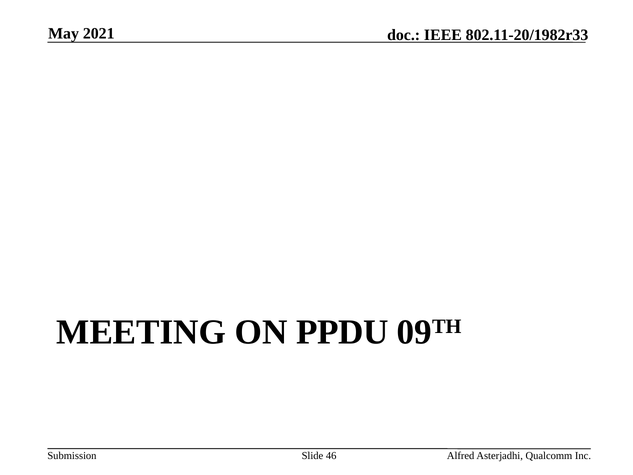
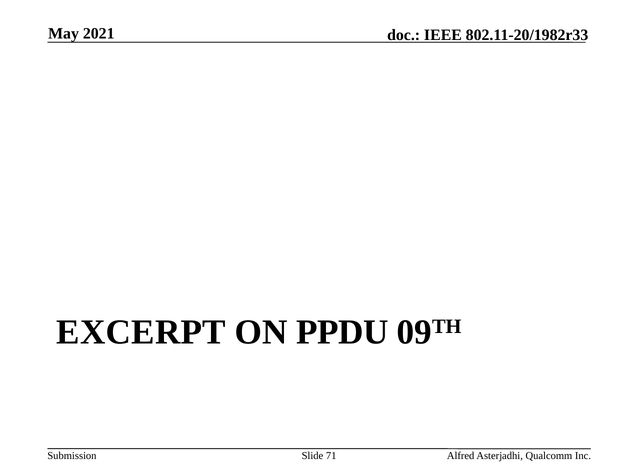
MEETING: MEETING -> EXCERPT
46: 46 -> 71
